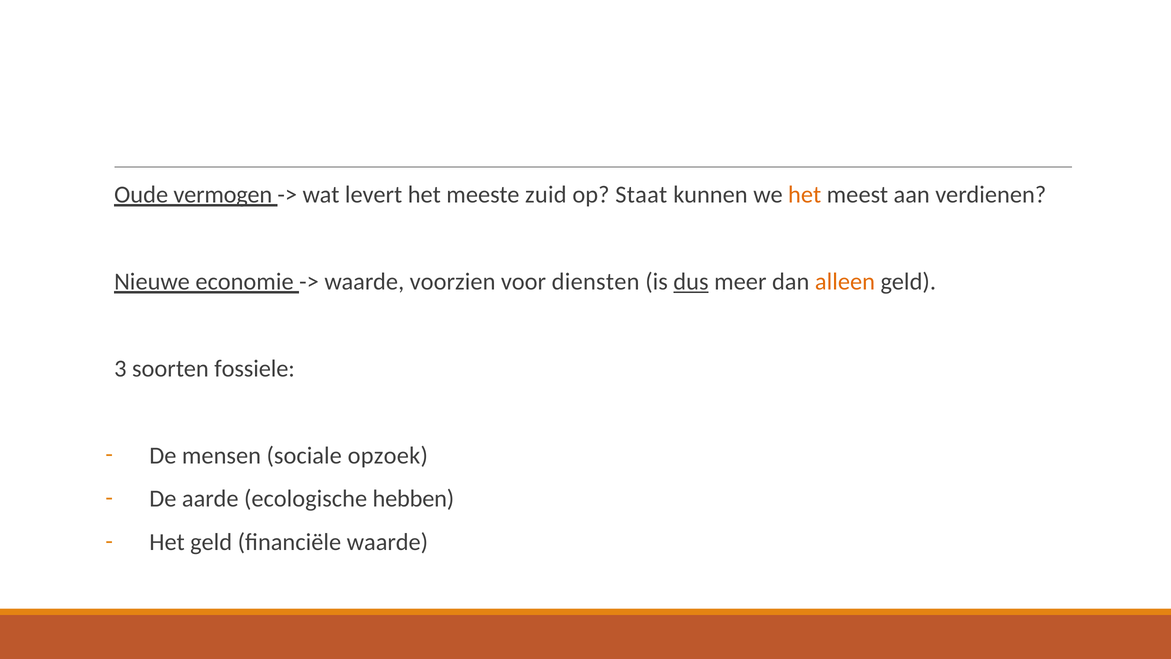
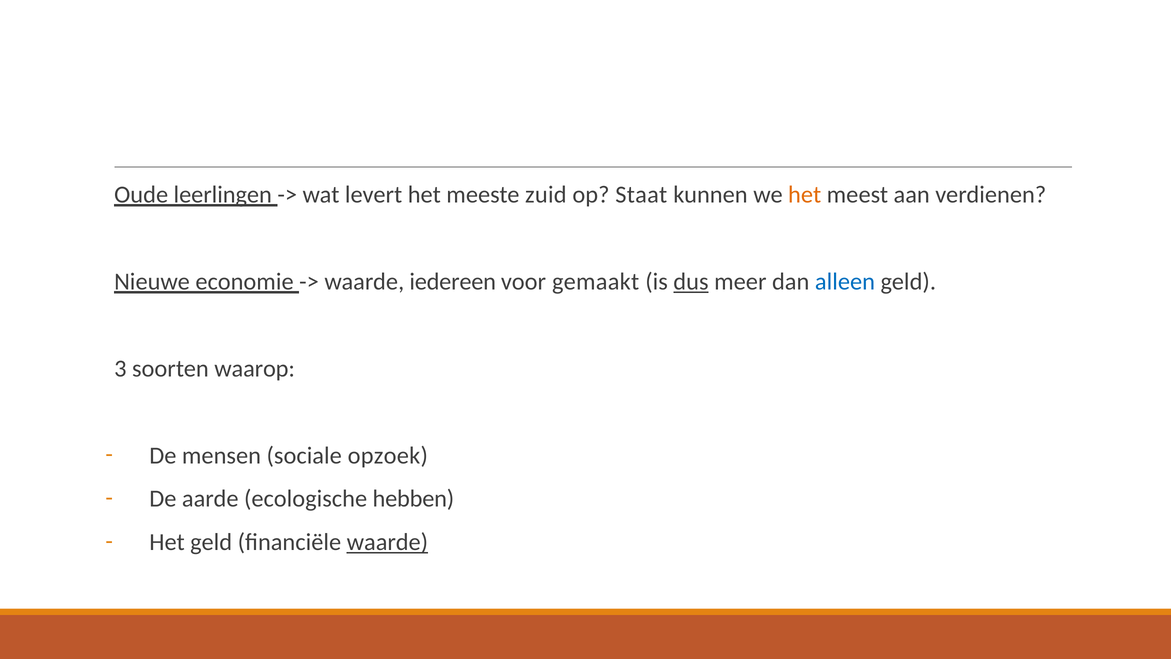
vermogen: vermogen -> leerlingen
voorzien: voorzien -> iedereen
diensten: diensten -> gemaakt
alleen colour: orange -> blue
fossiele: fossiele -> waarop
waarde at (387, 542) underline: none -> present
